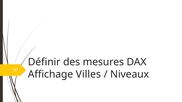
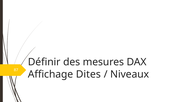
Villes: Villes -> Dites
